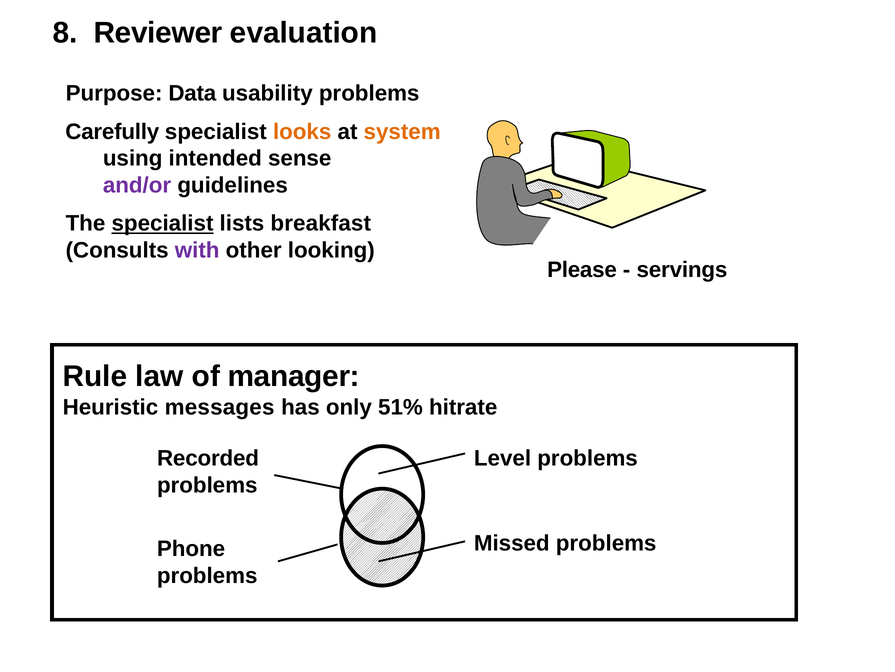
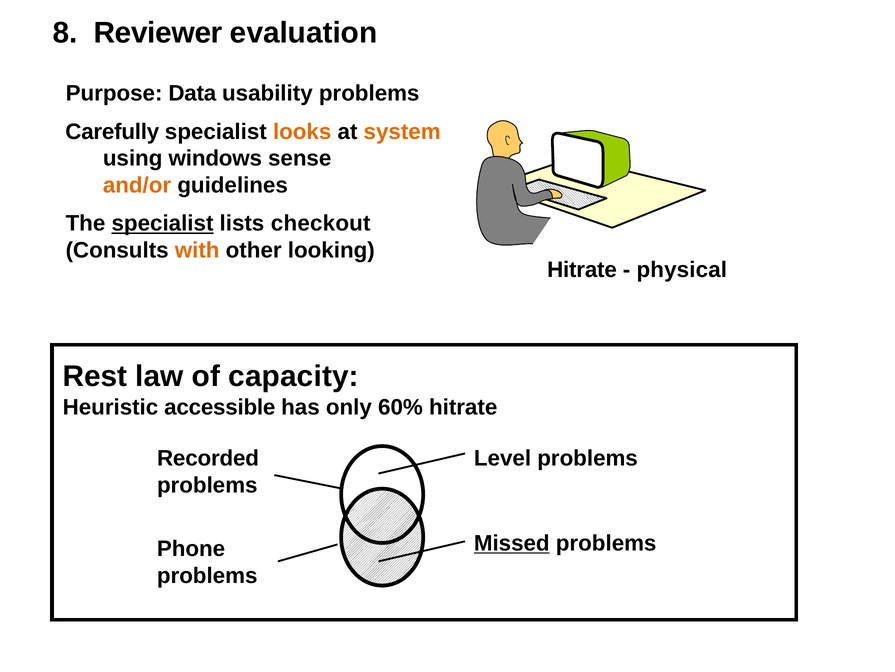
intended: intended -> windows
and/or colour: purple -> orange
breakfast: breakfast -> checkout
with colour: purple -> orange
Please at (582, 270): Please -> Hitrate
servings: servings -> physical
Rule: Rule -> Rest
manager: manager -> capacity
messages: messages -> accessible
51%: 51% -> 60%
Missed underline: none -> present
